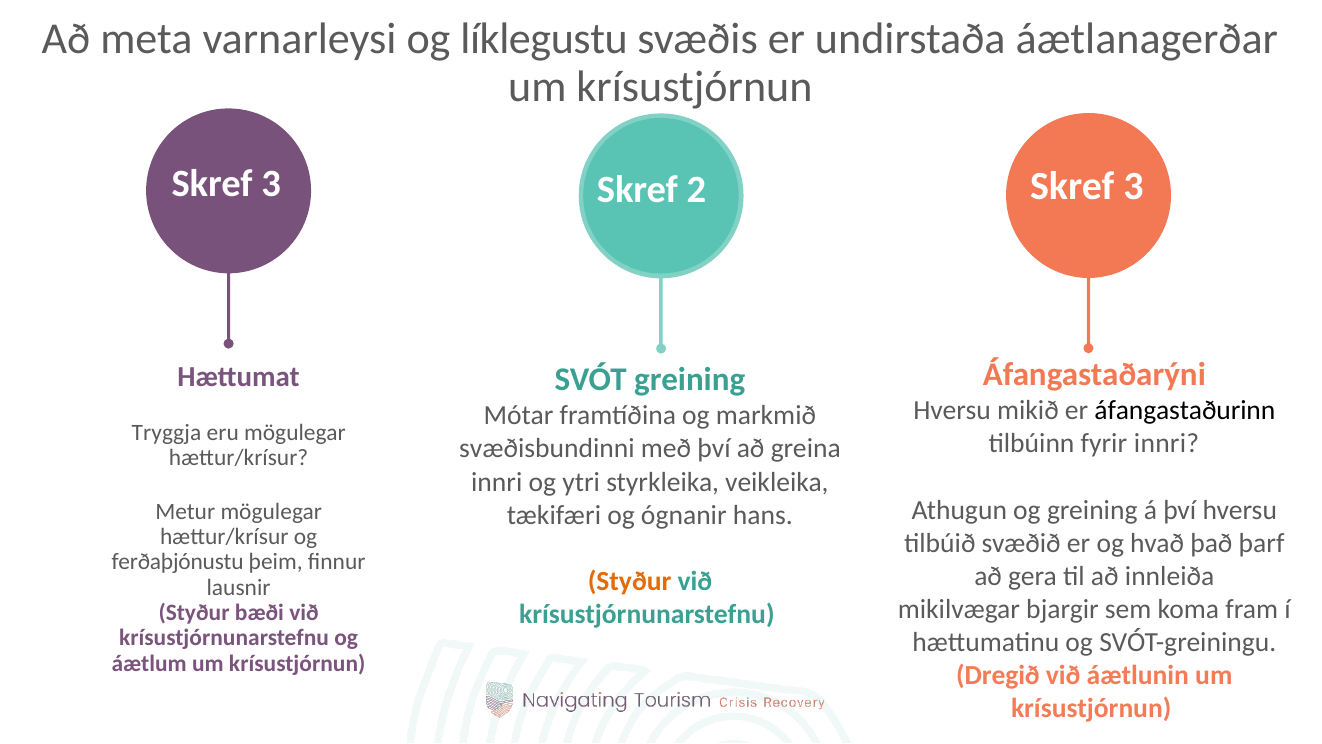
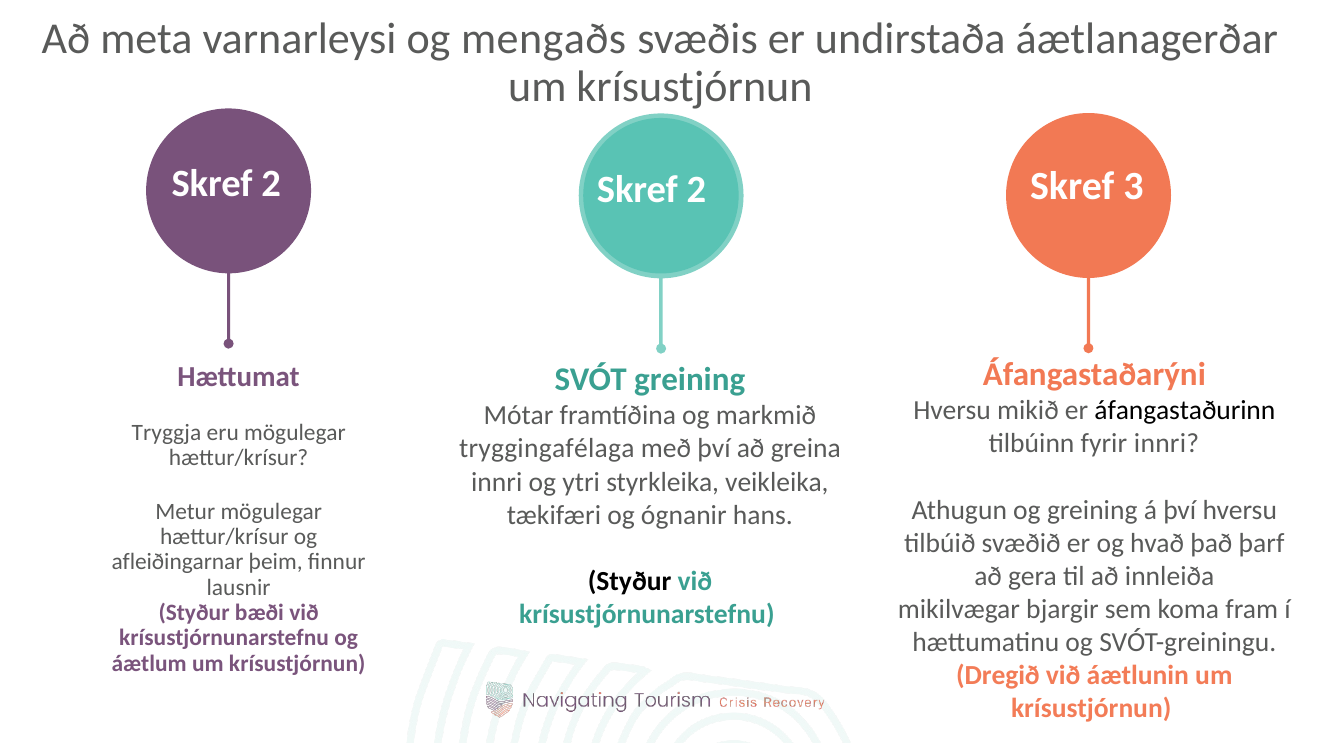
líklegustu: líklegustu -> mengaðs
3 at (271, 183): 3 -> 2
svæðisbundinni: svæðisbundinni -> tryggingafélaga
ferðaþjónustu: ferðaþjónustu -> afleiðingarnar
Styður at (630, 581) colour: orange -> black
